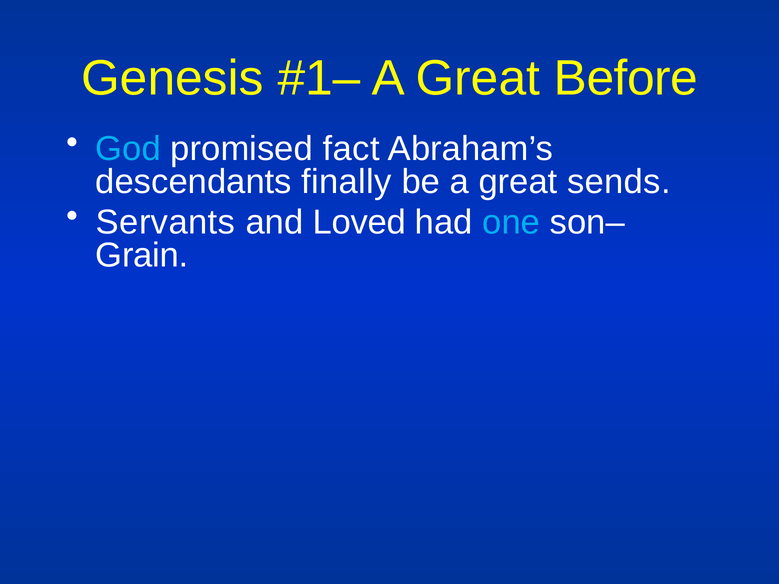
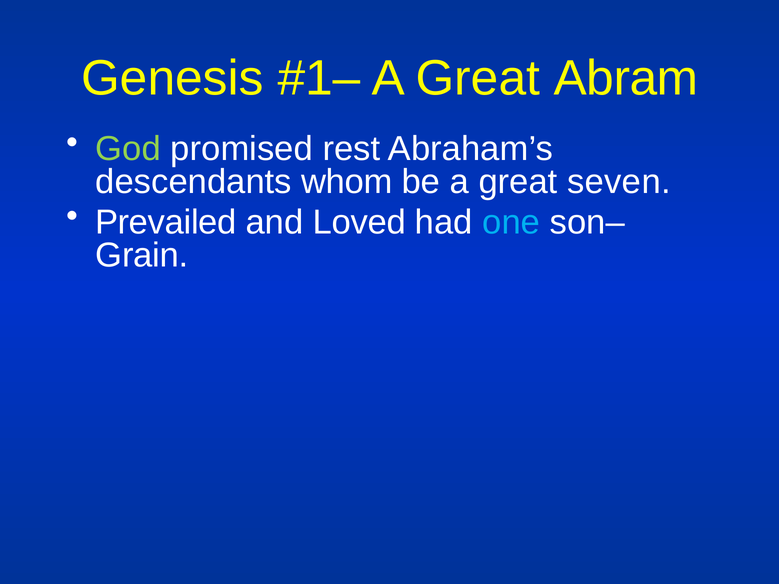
Before: Before -> Abram
God colour: light blue -> light green
fact: fact -> rest
finally: finally -> whom
sends: sends -> seven
Servants: Servants -> Prevailed
